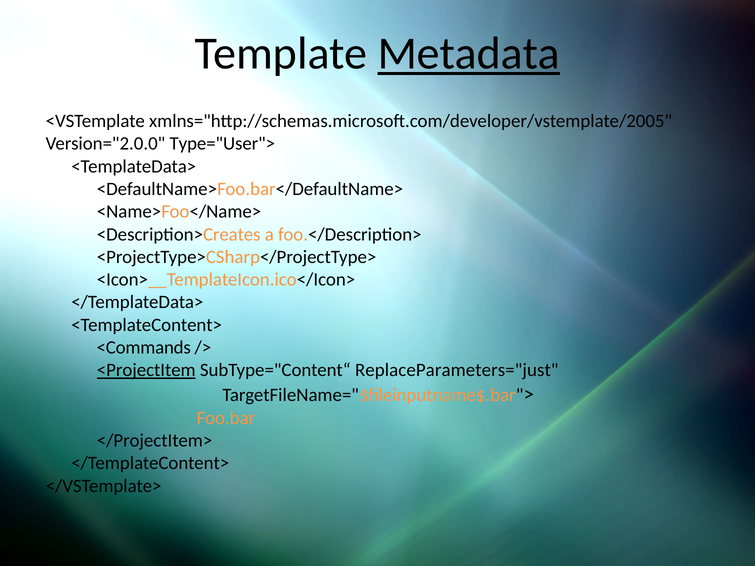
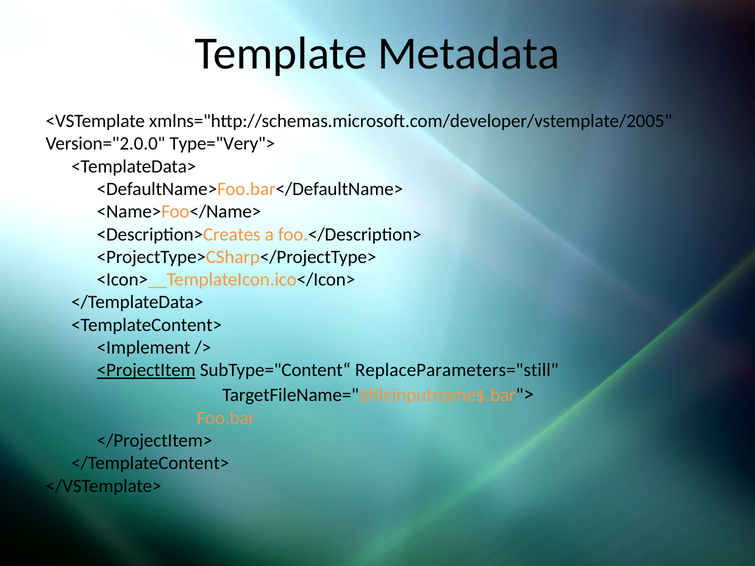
Metadata underline: present -> none
Type="User">: Type="User"> -> Type="Very">
<Commands: <Commands -> <Implement
ReplaceParameters="just: ReplaceParameters="just -> ReplaceParameters="still
